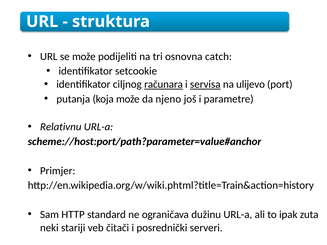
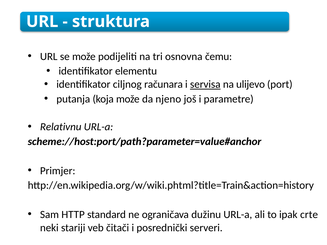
catch: catch -> čemu
setcookie: setcookie -> elementu
računara underline: present -> none
zuta: zuta -> crte
